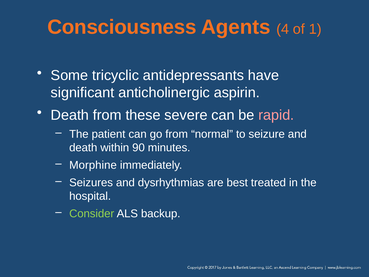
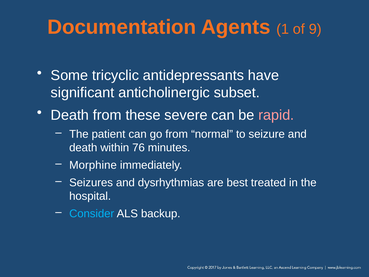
Consciousness: Consciousness -> Documentation
4: 4 -> 1
1: 1 -> 9
aspirin: aspirin -> subset
90: 90 -> 76
Consider colour: light green -> light blue
